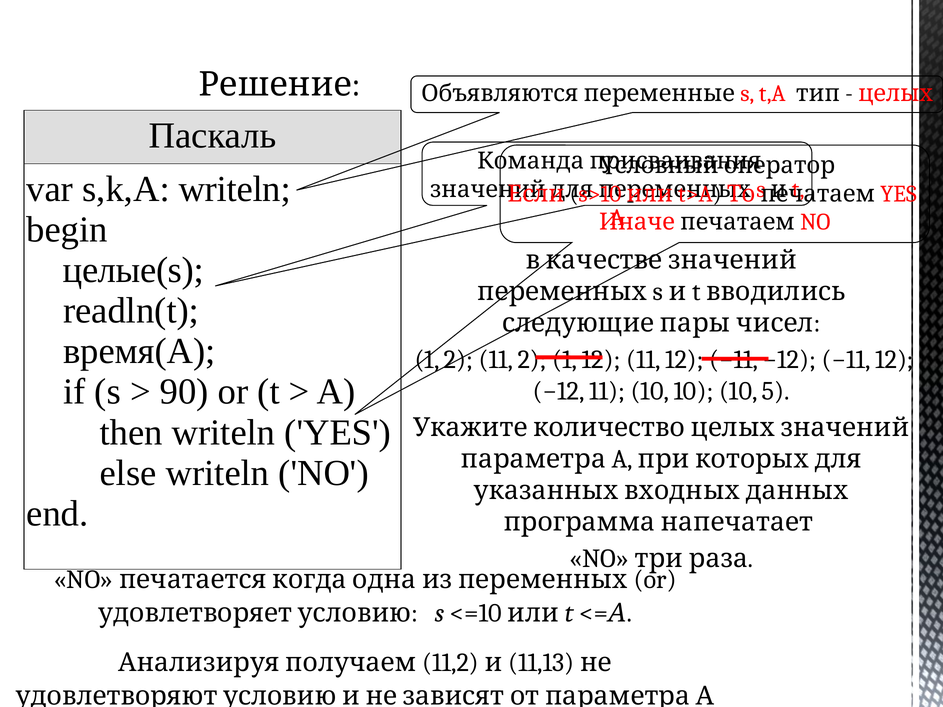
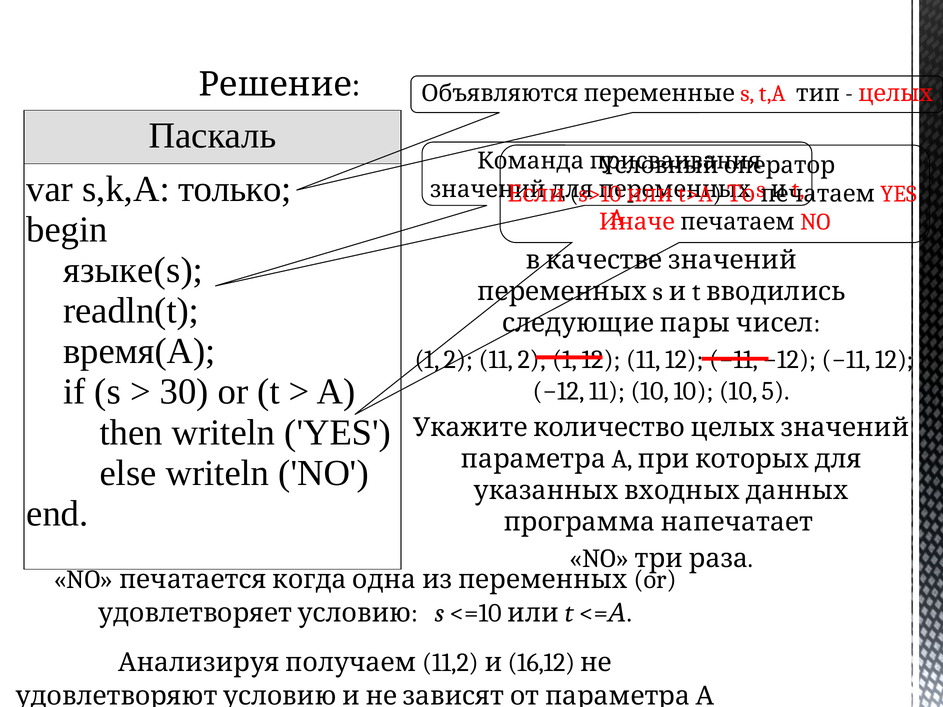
s,k,A writeln: writeln -> только
целые(s: целые(s -> языке(s
90: 90 -> 30
11,13: 11,13 -> 16,12
